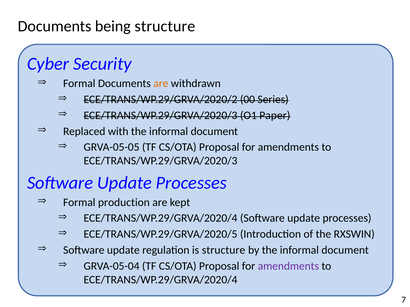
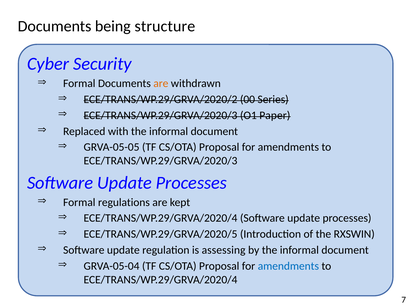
production: production -> regulations
is structure: structure -> assessing
amendments at (288, 266) colour: purple -> blue
